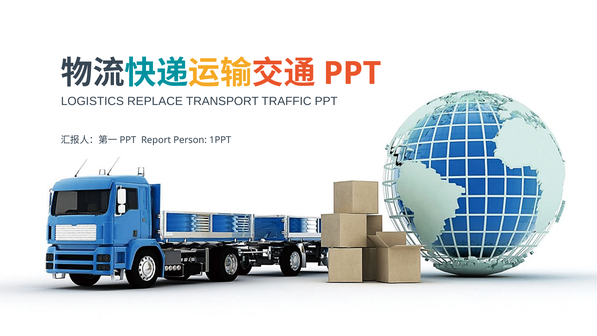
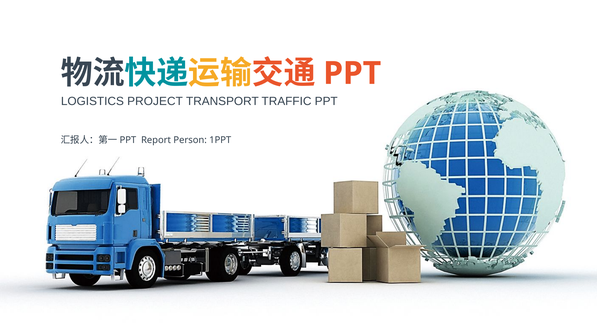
REPLACE: REPLACE -> PROJECT
